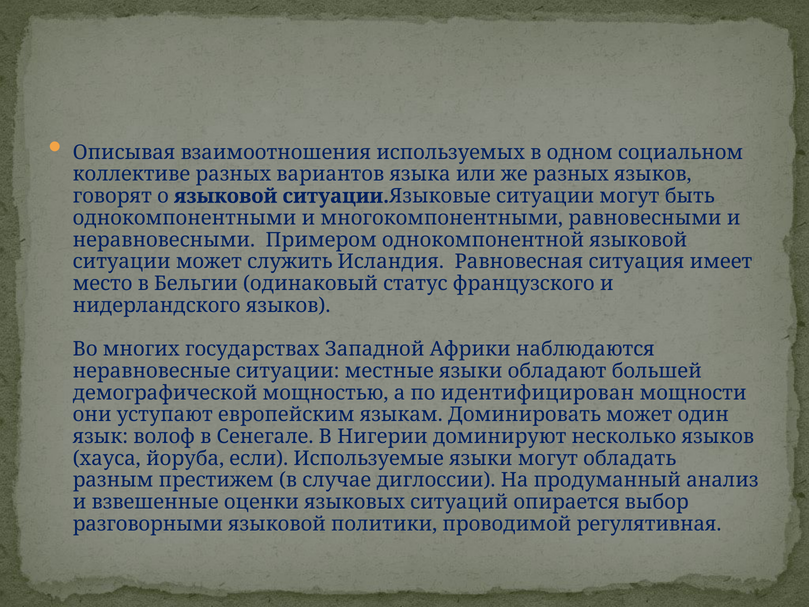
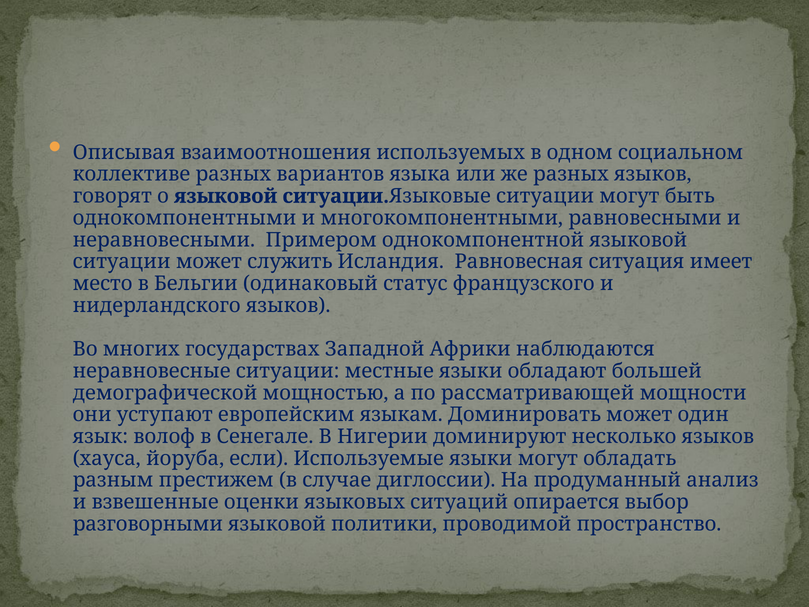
идентифицирован: идентифицирован -> рассматривающей
регулятивная: регулятивная -> пространство
